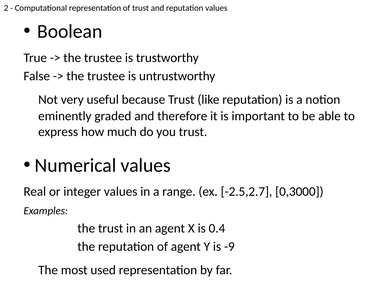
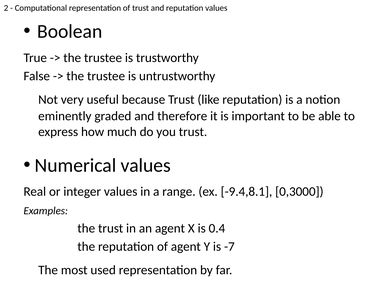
-2.5,2.7: -2.5,2.7 -> -9.4,8.1
-9: -9 -> -7
